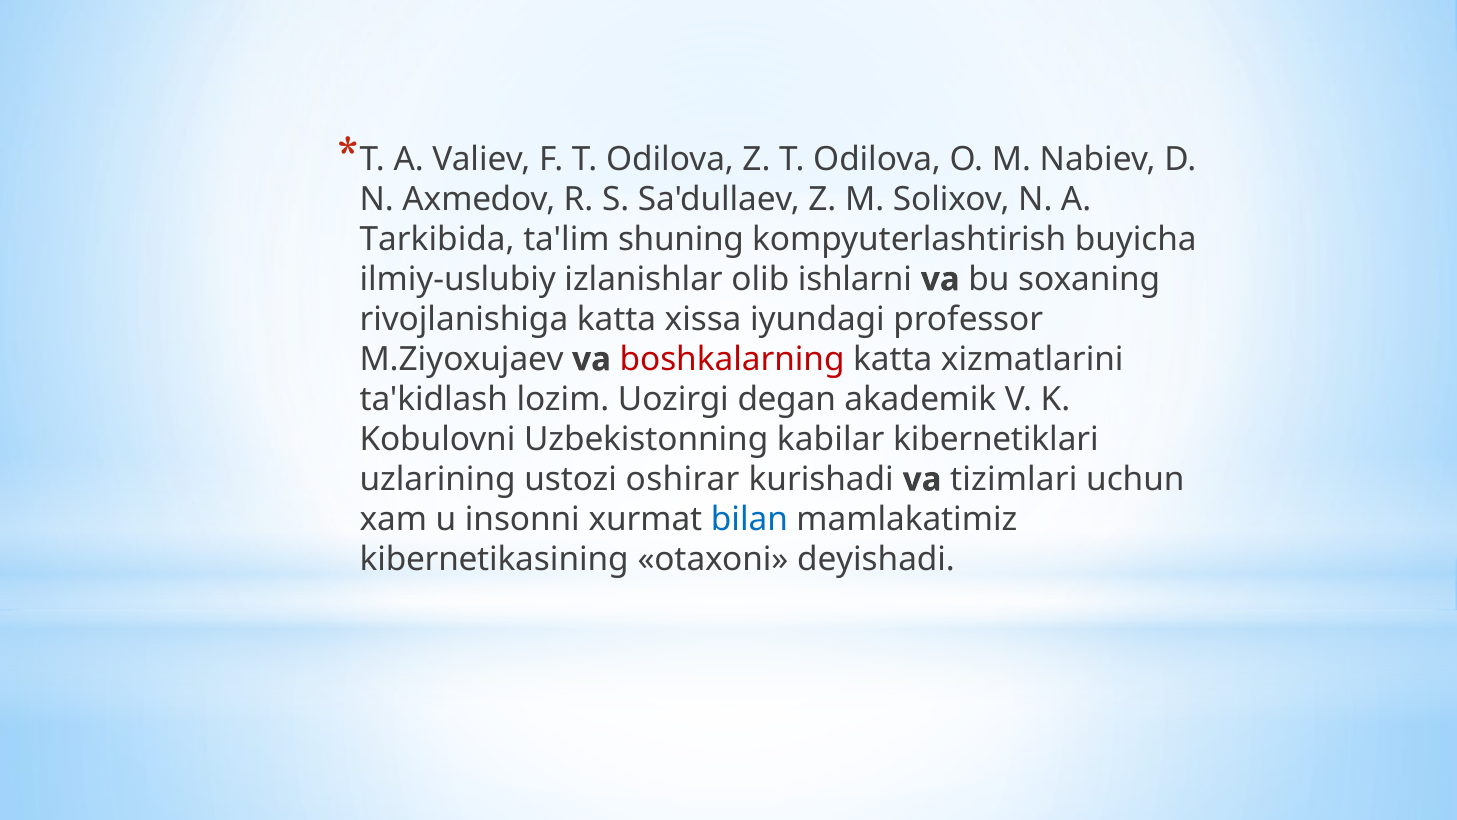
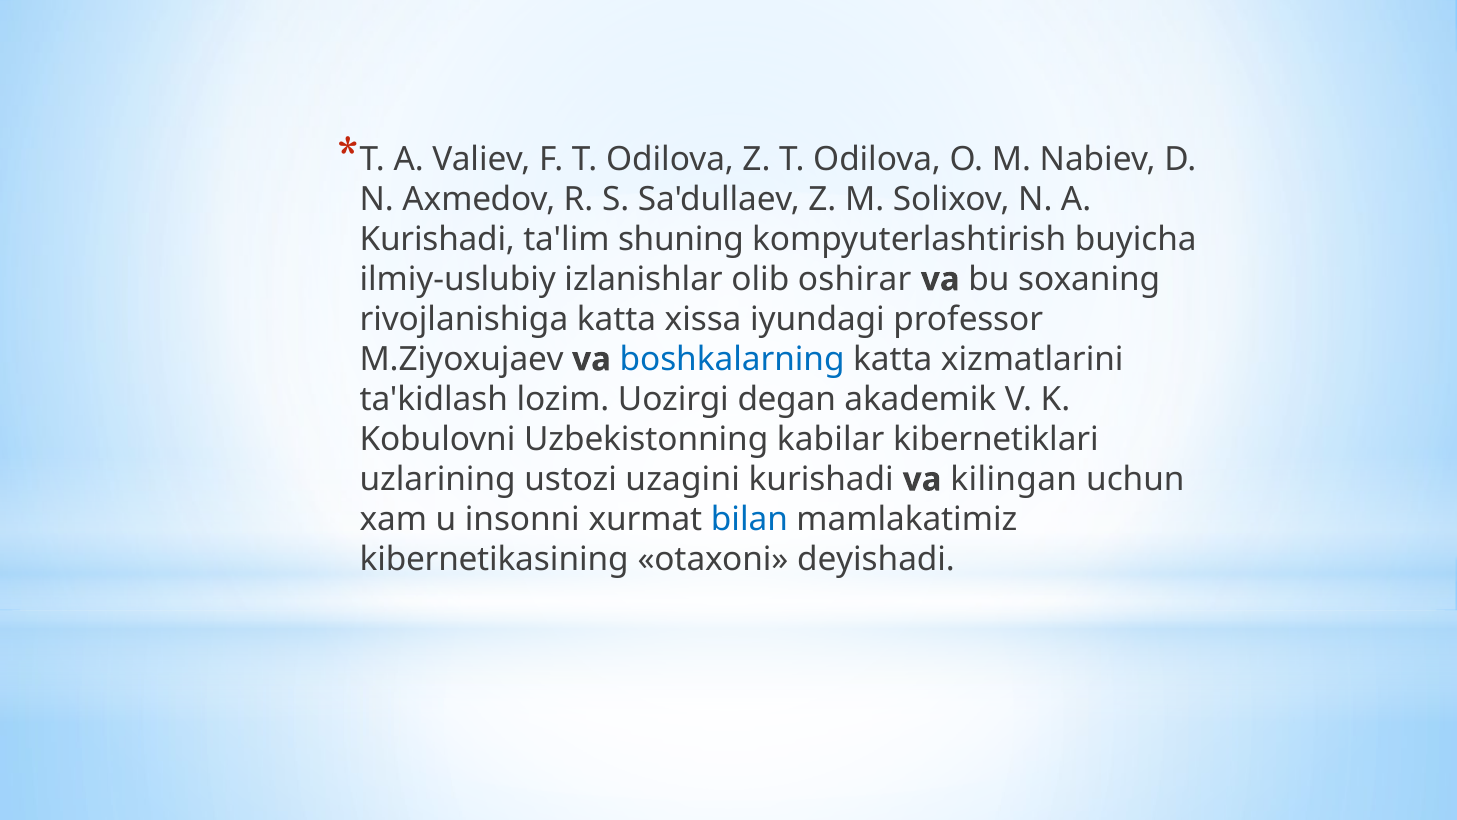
Tarkibida at (437, 239): Tarkibida -> Kurishadi
ishlarni: ishlarni -> oshirar
boshkalarning colour: red -> blue
oshirar: oshirar -> uzagini
tizimlari: tizimlari -> kilingan
